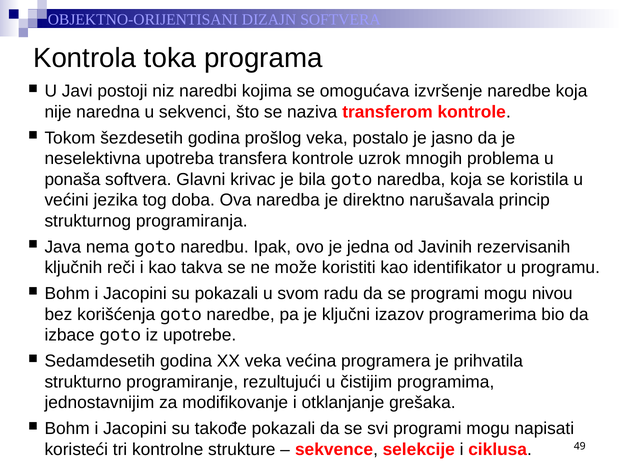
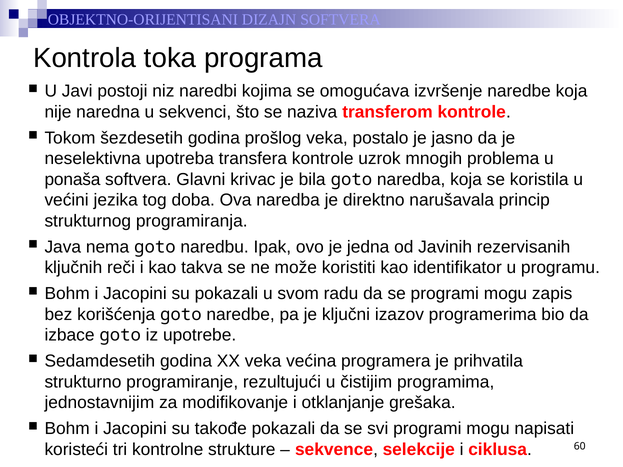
nivou: nivou -> zapis
49: 49 -> 60
